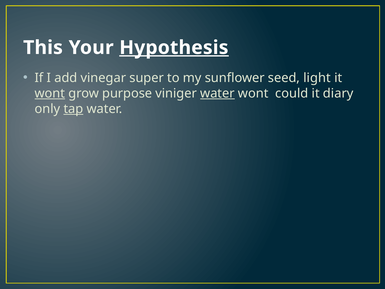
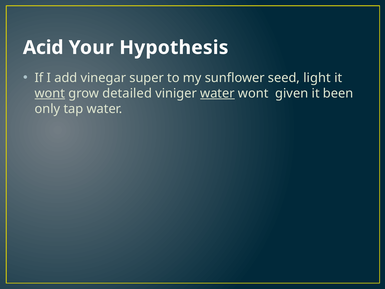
This: This -> Acid
Hypothesis underline: present -> none
purpose: purpose -> detailed
could: could -> given
diary: diary -> been
tap underline: present -> none
